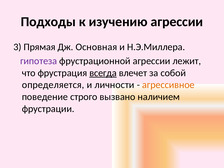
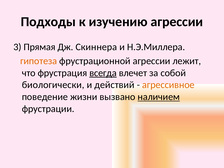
Основная: Основная -> Скиннера
гипотеза colour: purple -> orange
определяется: определяется -> биологически
личности: личности -> действий
строго: строго -> жизни
наличием underline: none -> present
